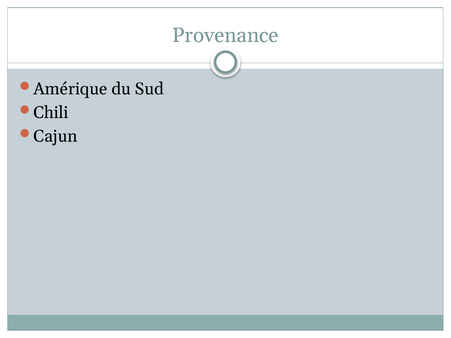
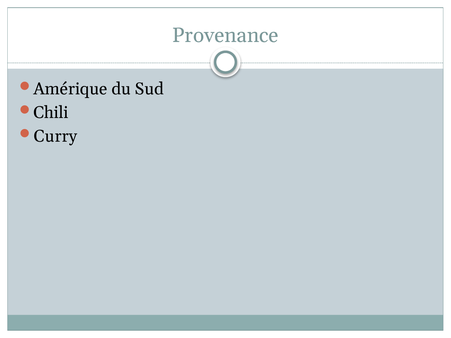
Cajun: Cajun -> Curry
